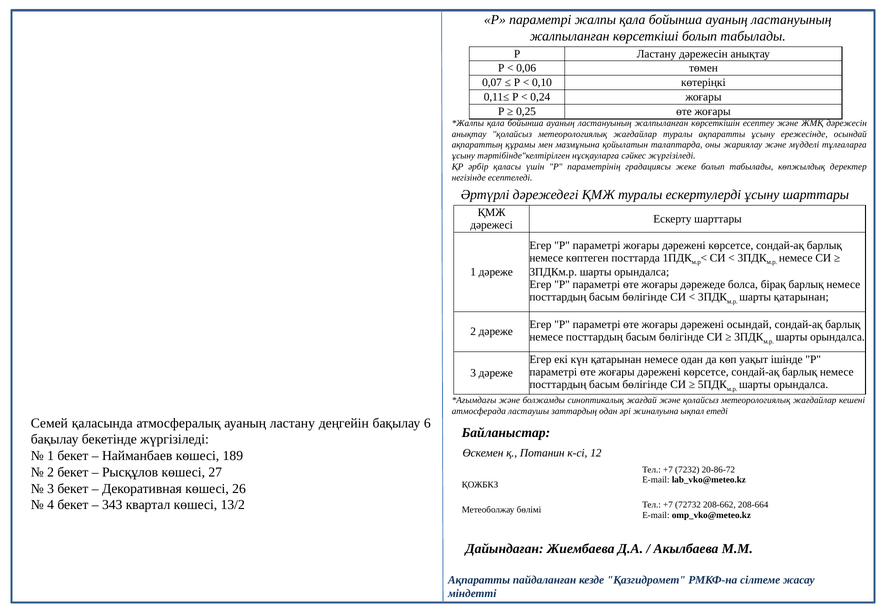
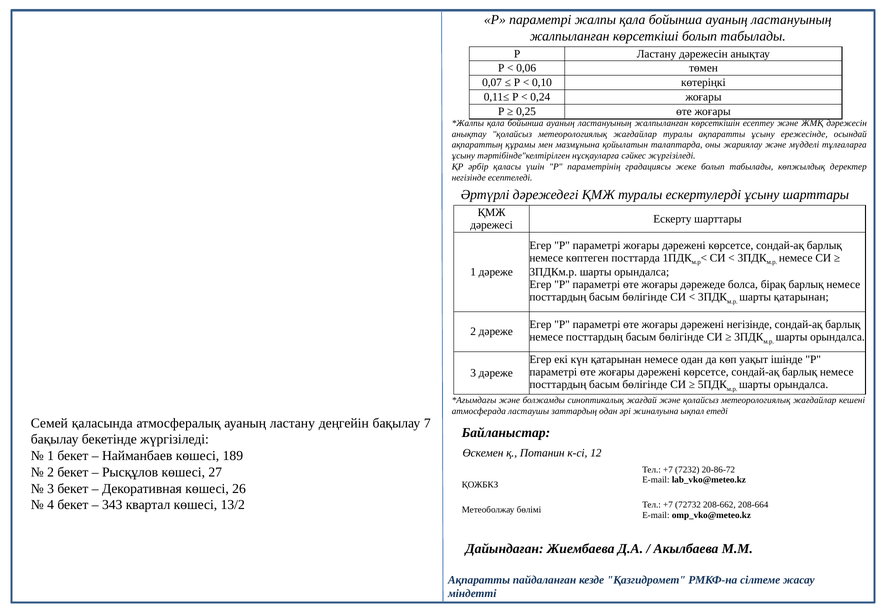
дәрежені осындай: осындай -> негізінде
6: 6 -> 7
